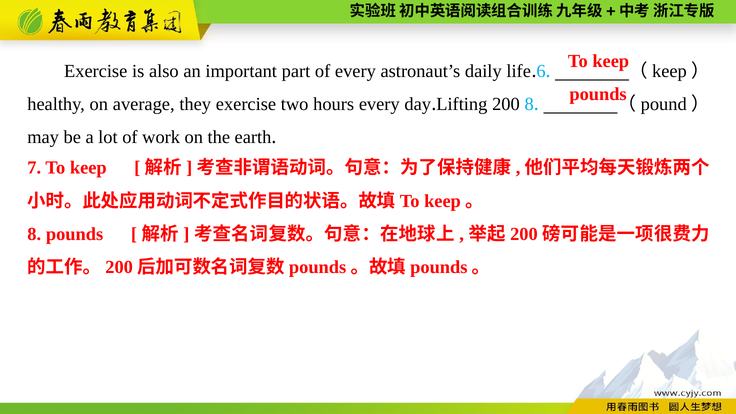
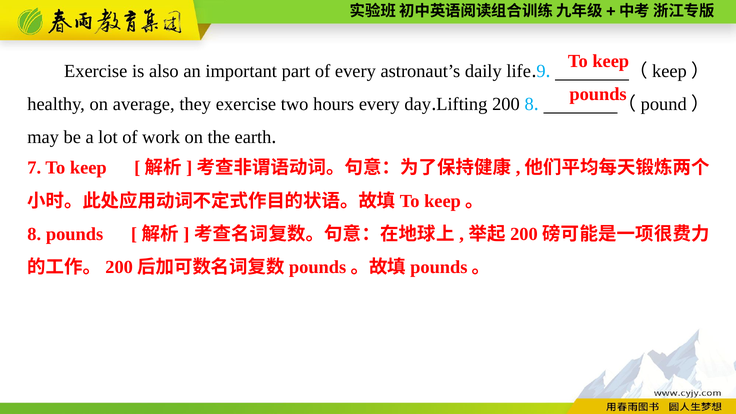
6: 6 -> 9
